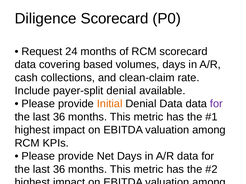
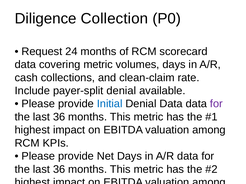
Diligence Scorecard: Scorecard -> Collection
covering based: based -> metric
Initial colour: orange -> blue
